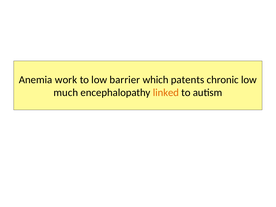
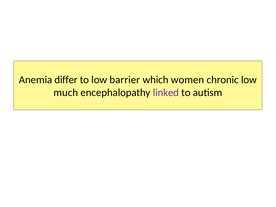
work: work -> differ
patents: patents -> women
linked colour: orange -> purple
